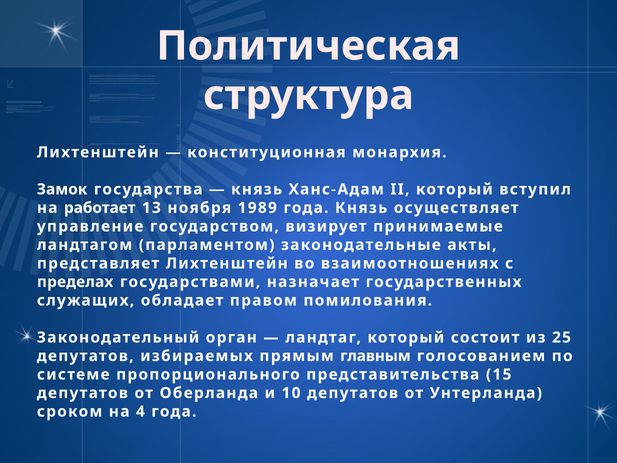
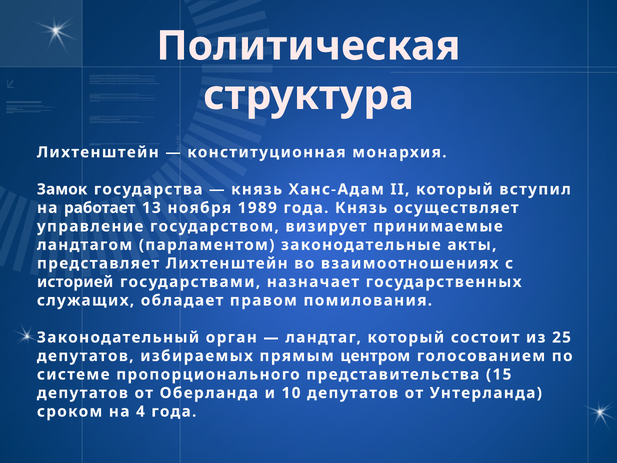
пределах: пределах -> историей
главным: главным -> центром
